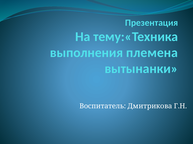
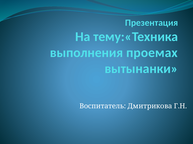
племена: племена -> проемах
